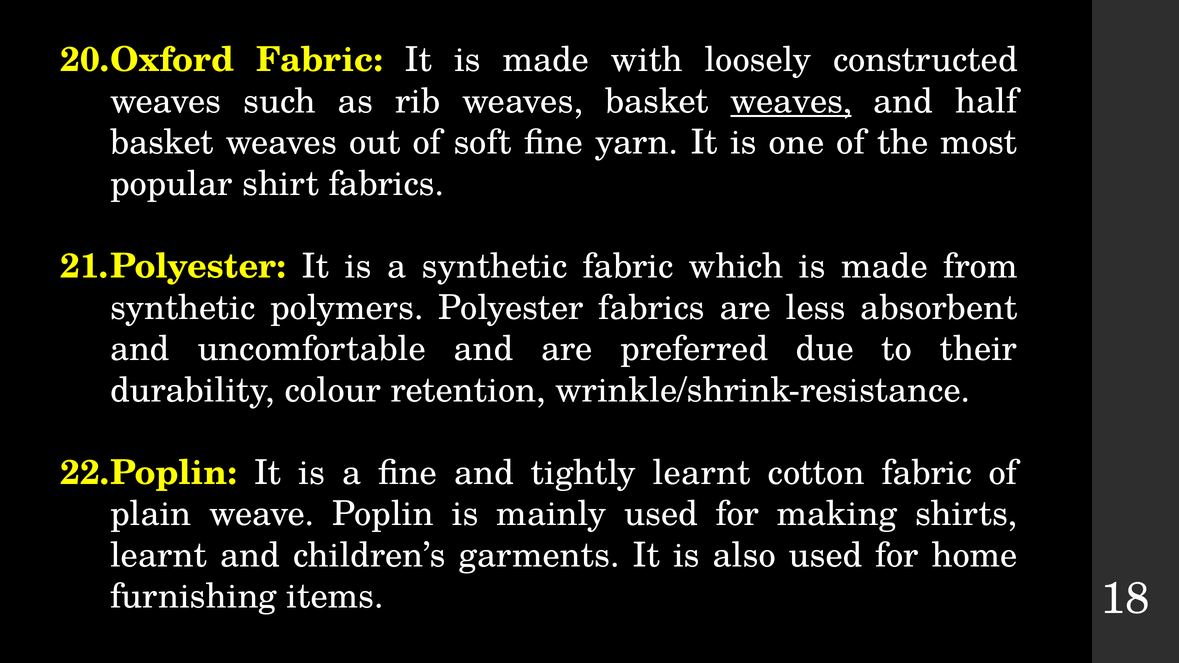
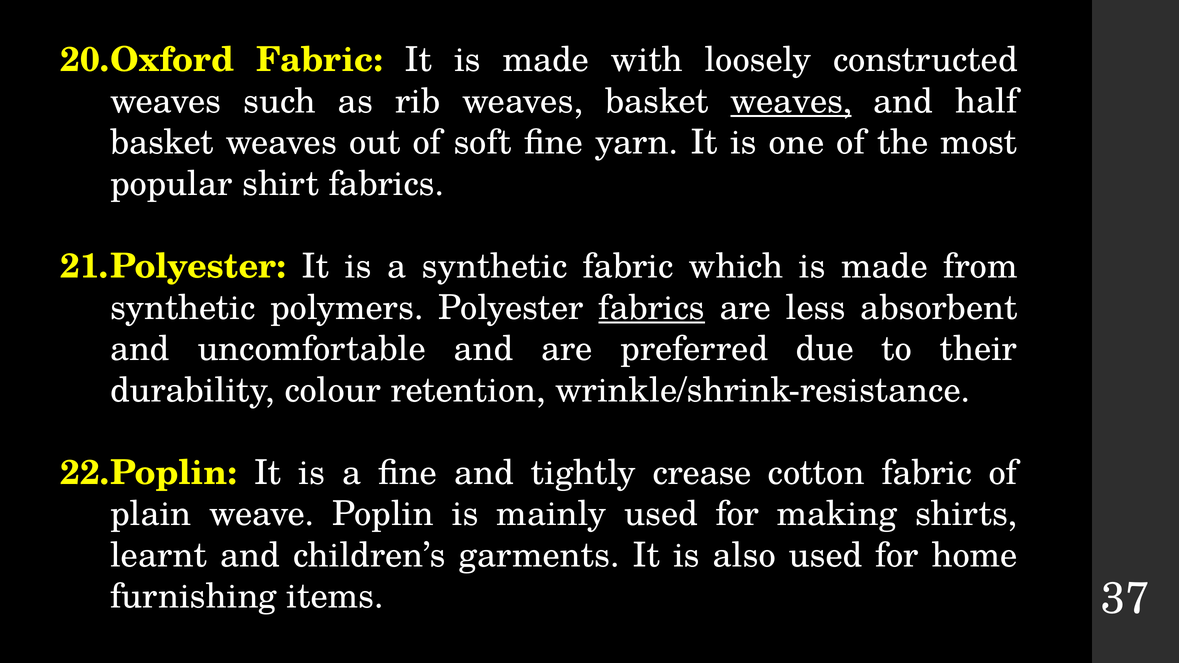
fabrics at (652, 308) underline: none -> present
tightly learnt: learnt -> crease
18: 18 -> 37
